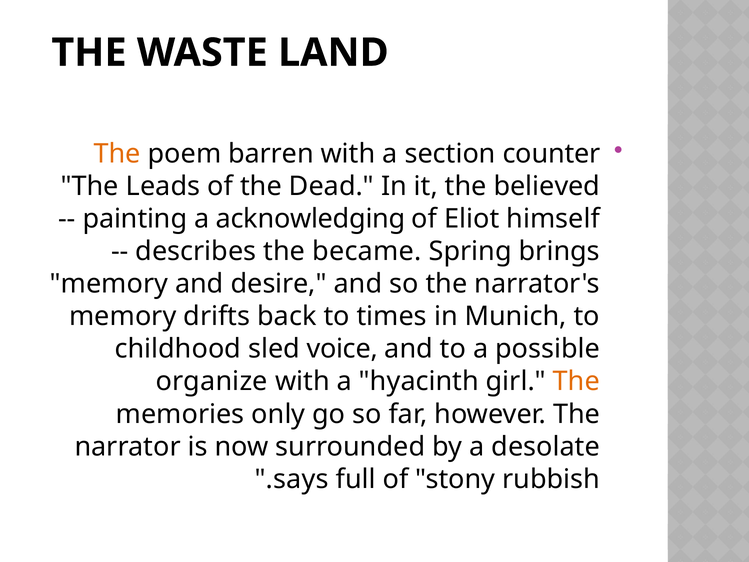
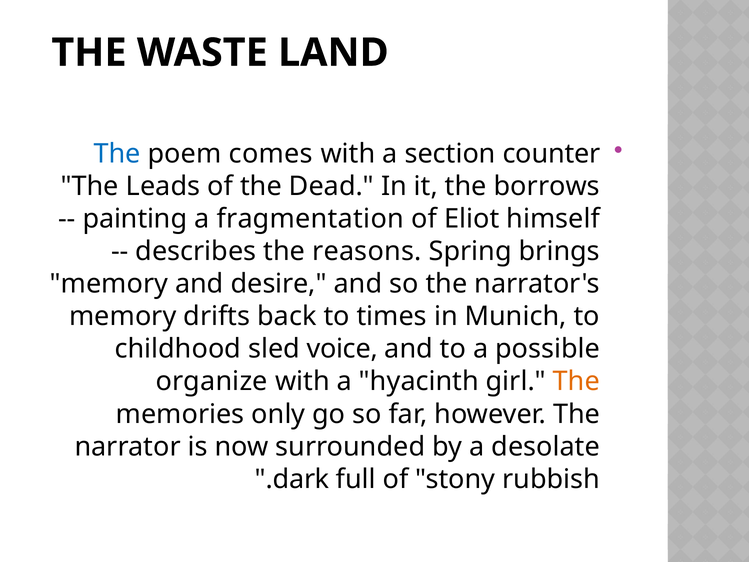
The at (117, 154) colour: orange -> blue
barren: barren -> comes
believed: believed -> borrows
acknowledging: acknowledging -> fragmentation
became: became -> reasons
says: says -> dark
